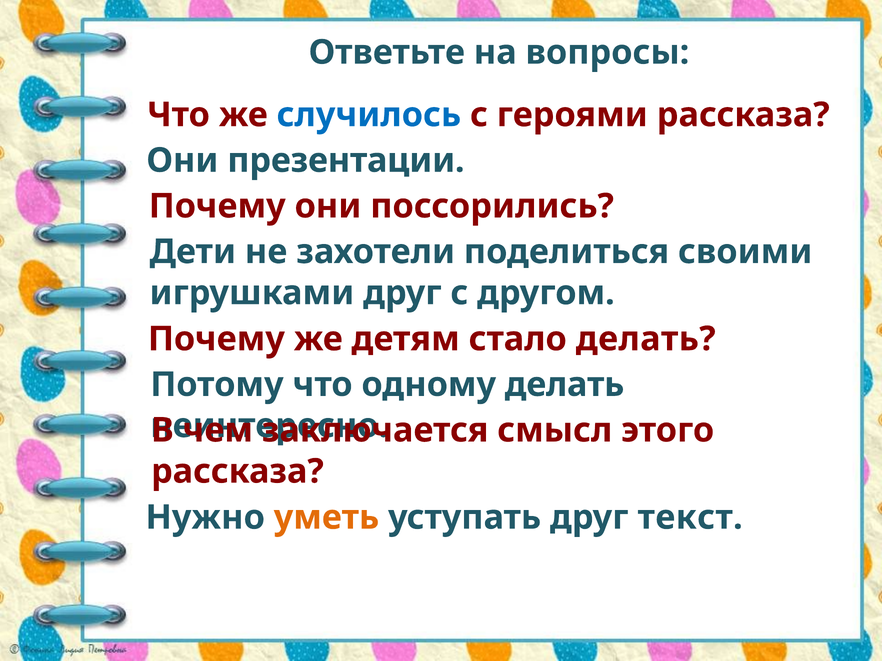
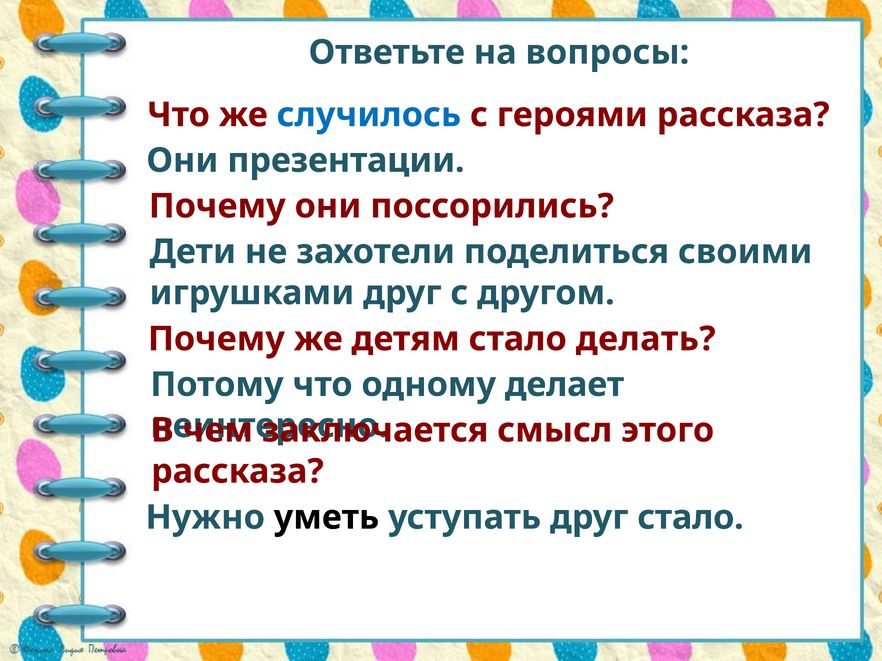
одному делать: делать -> делает
уметь colour: orange -> black
друг текст: текст -> стало
